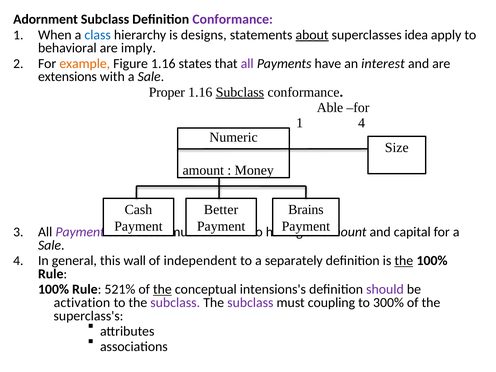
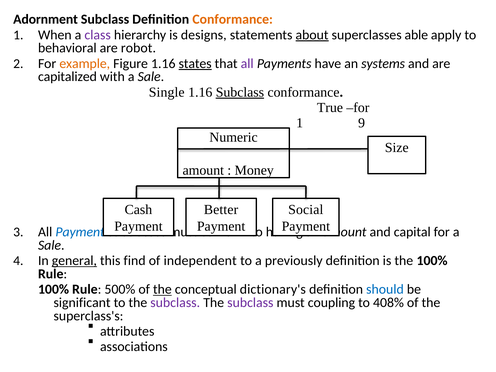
Conformance at (233, 19) colour: purple -> orange
class colour: blue -> purple
idea: idea -> able
imply: imply -> robot
states underline: none -> present
interest: interest -> systems
extensions: extensions -> capitalized
Proper: Proper -> Single
Able: Able -> True
1 4: 4 -> 9
Brains: Brains -> Social
Payment at (80, 232) colour: purple -> blue
general underline: none -> present
wall: wall -> find
separately: separately -> previously
the at (404, 261) underline: present -> none
521%: 521% -> 500%
intensions's: intensions's -> dictionary's
should colour: purple -> blue
activation: activation -> significant
300%: 300% -> 408%
